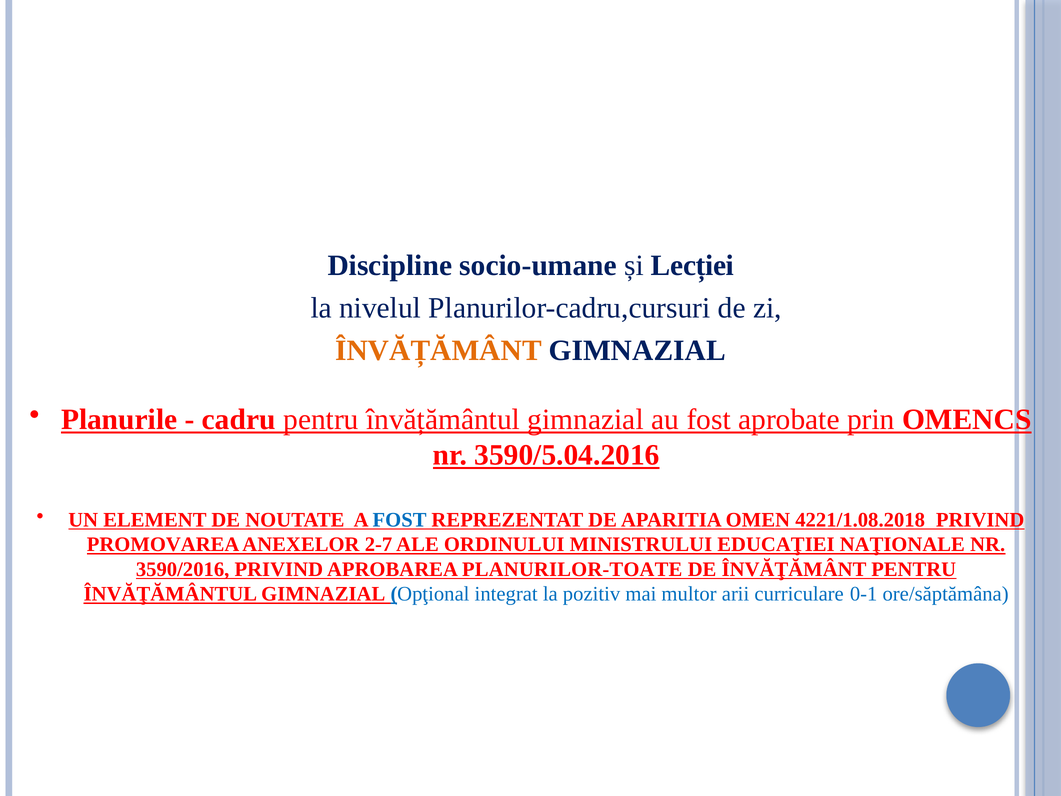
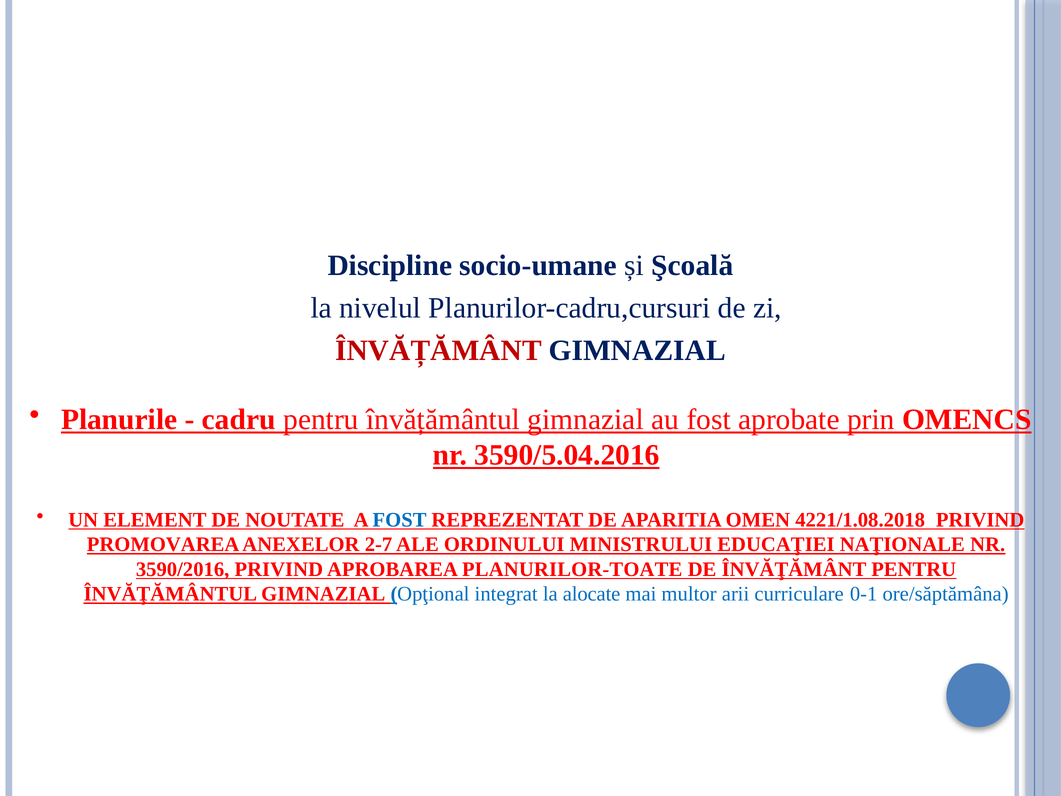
Lecției: Lecției -> Şcoală
ÎNVĂȚĂMÂNT colour: orange -> red
pozitiv: pozitiv -> alocate
